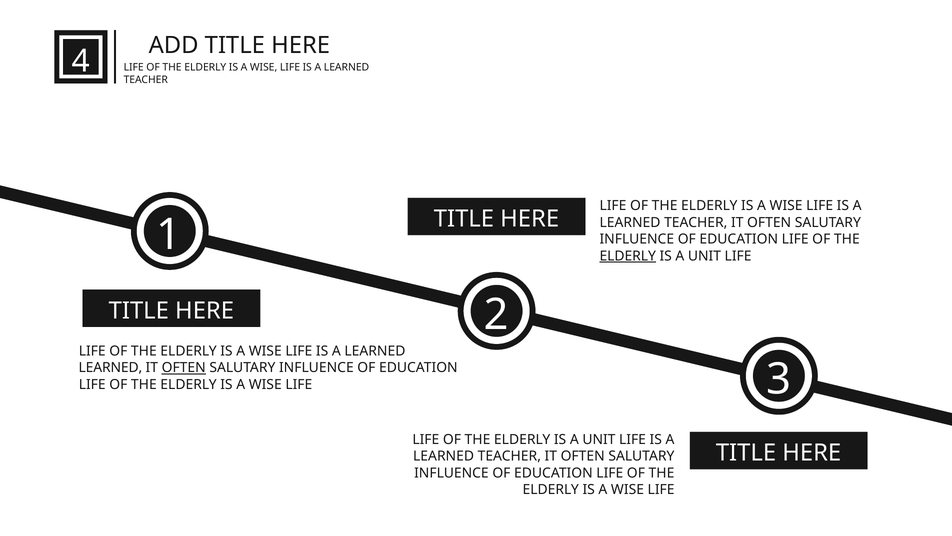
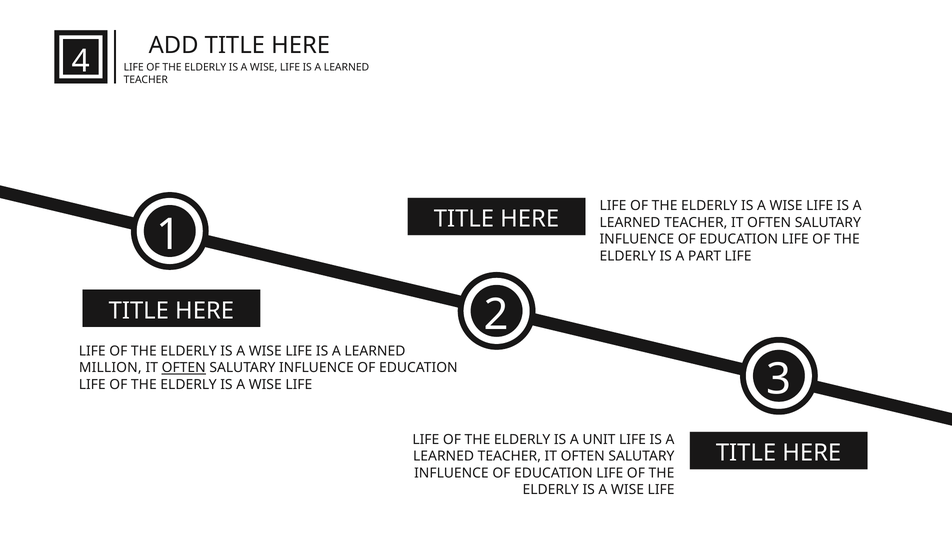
ELDERLY at (628, 256) underline: present -> none
UNIT at (704, 256): UNIT -> PART
LEARNED at (110, 368): LEARNED -> MILLION
